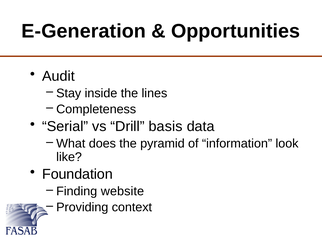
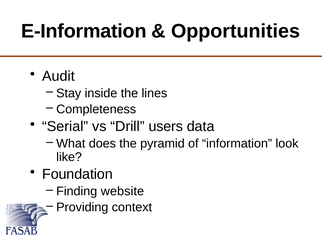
E-Generation: E-Generation -> E-Information
basis: basis -> users
